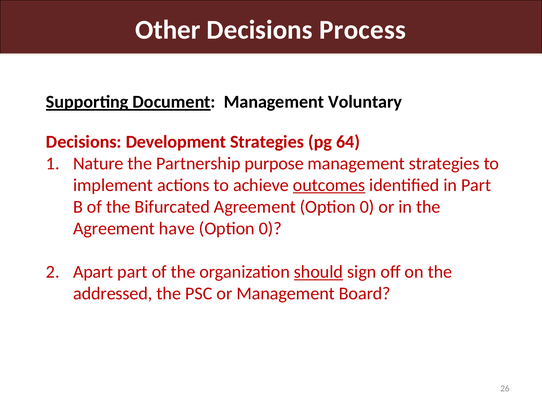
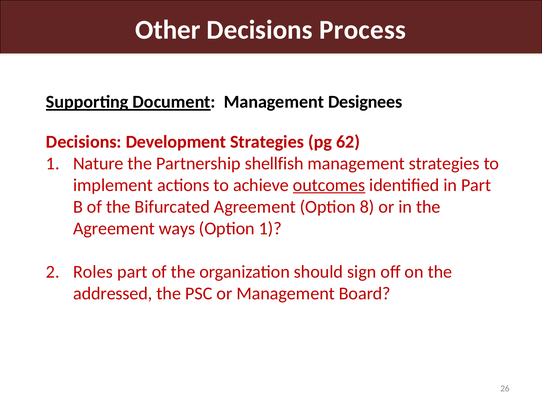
Voluntary: Voluntary -> Designees
64: 64 -> 62
purpose: purpose -> shellfish
Agreement Option 0: 0 -> 8
have: have -> ways
0 at (270, 228): 0 -> 1
Apart: Apart -> Roles
should underline: present -> none
